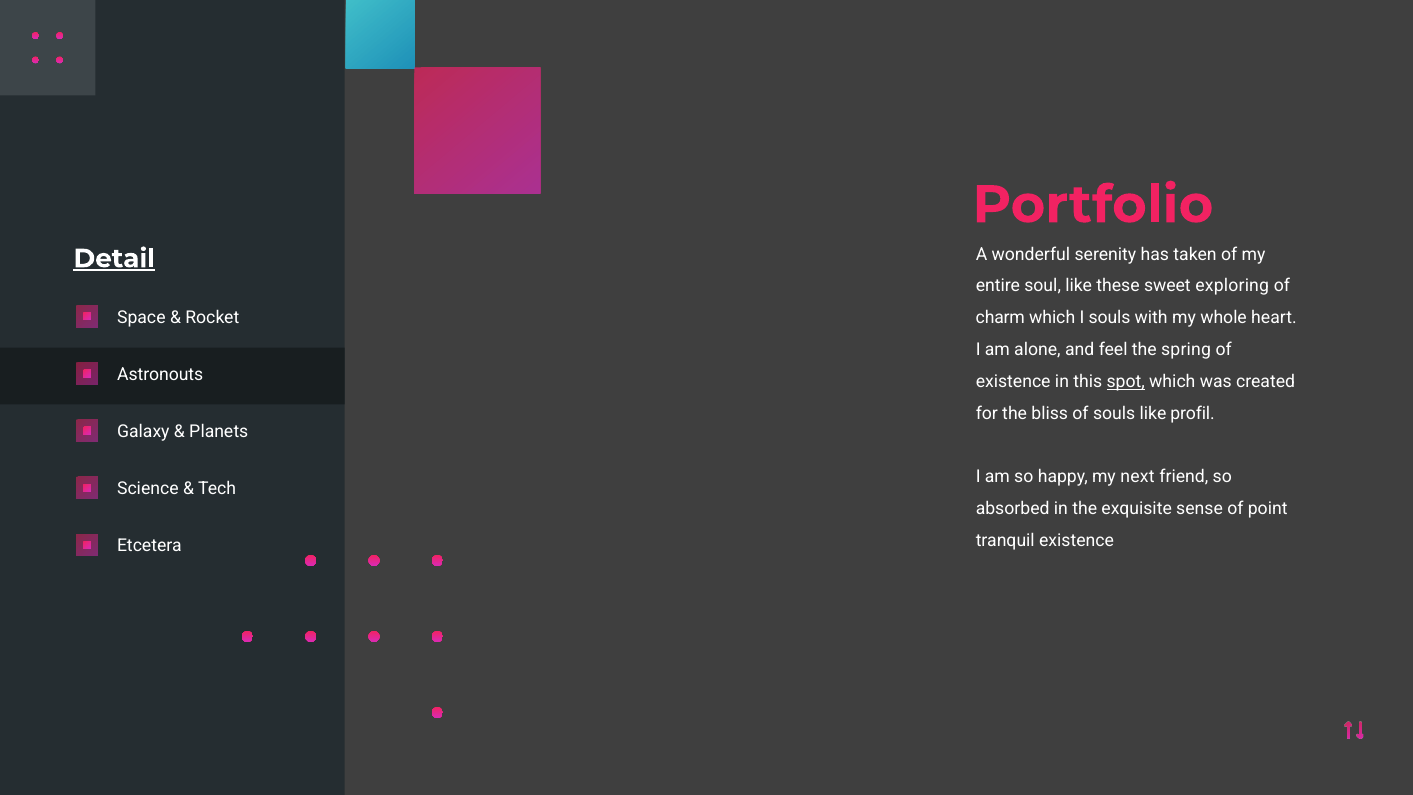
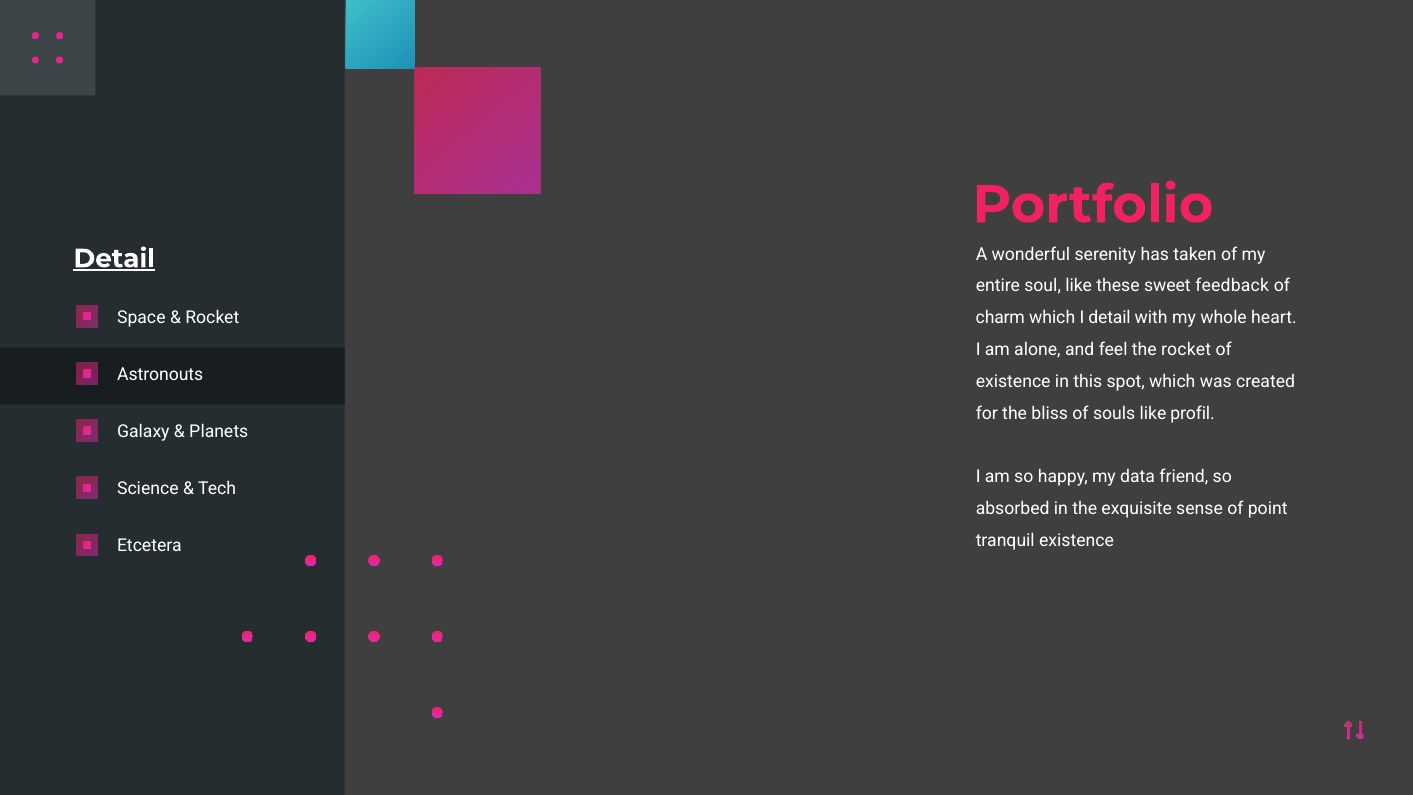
exploring: exploring -> feedback
I souls: souls -> detail
the spring: spring -> rocket
spot underline: present -> none
next: next -> data
